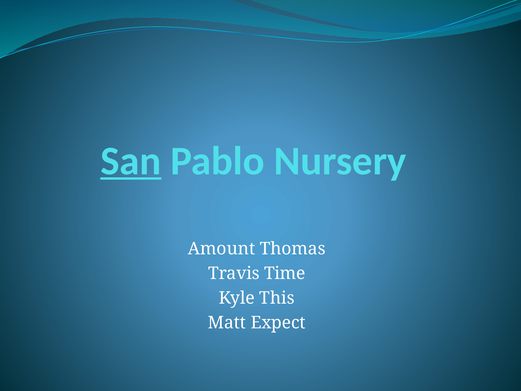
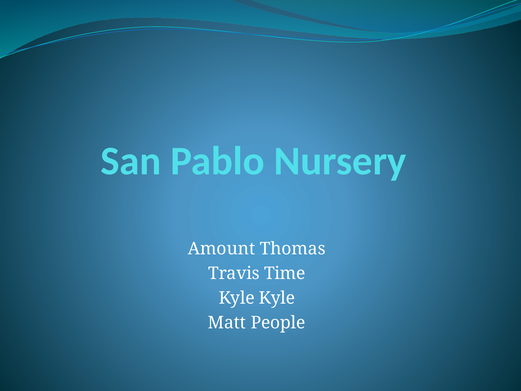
San underline: present -> none
Kyle This: This -> Kyle
Expect: Expect -> People
